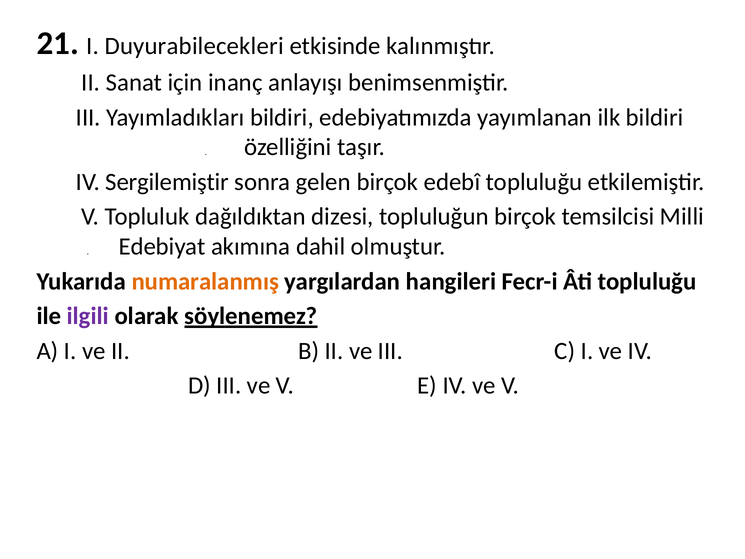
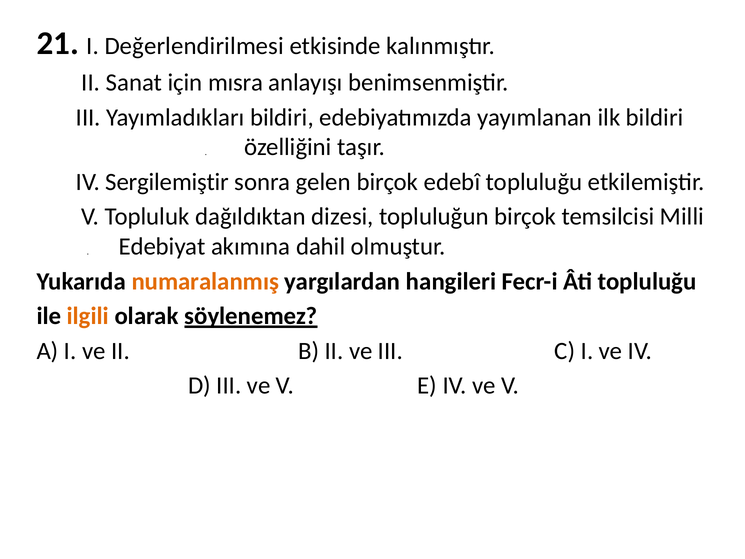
Duyurabilecekleri: Duyurabilecekleri -> Değerlendirilmesi
inanç: inanç -> mısra
ilgili colour: purple -> orange
